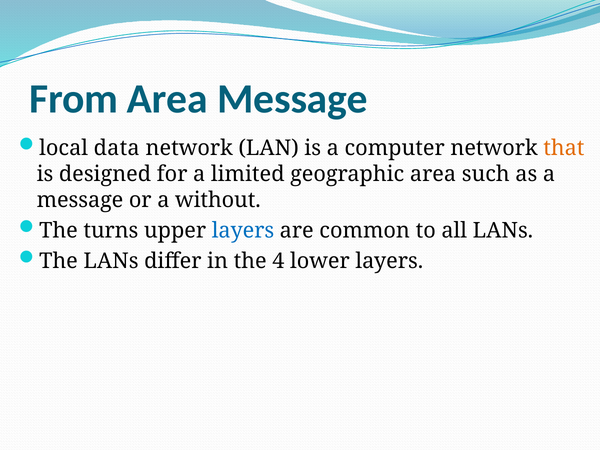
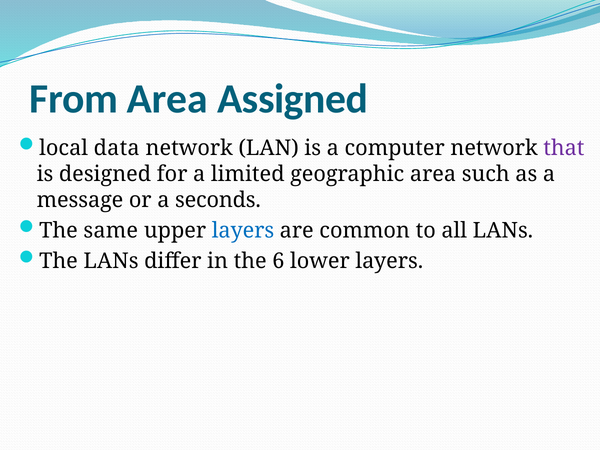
Area Message: Message -> Assigned
that colour: orange -> purple
without: without -> seconds
turns: turns -> same
4: 4 -> 6
